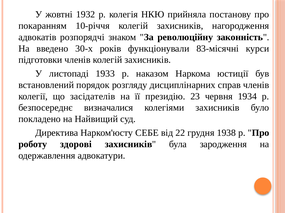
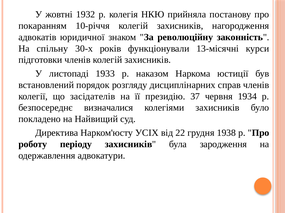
розпорядчі: розпорядчі -> юридичної
введено: введено -> спільну
83-місячні: 83-місячні -> 13-місячні
23: 23 -> 37
СЕБЕ: СЕБЕ -> УСІХ
здорові: здорові -> періоду
